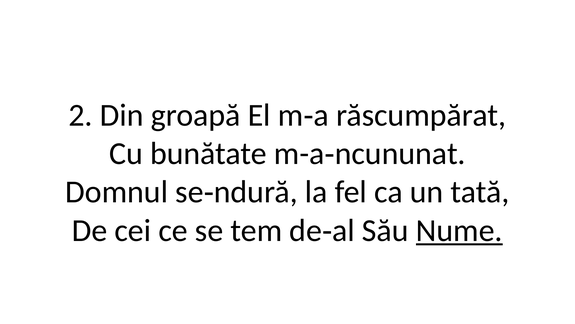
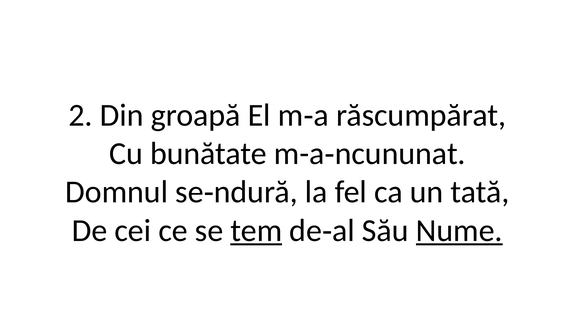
tem underline: none -> present
